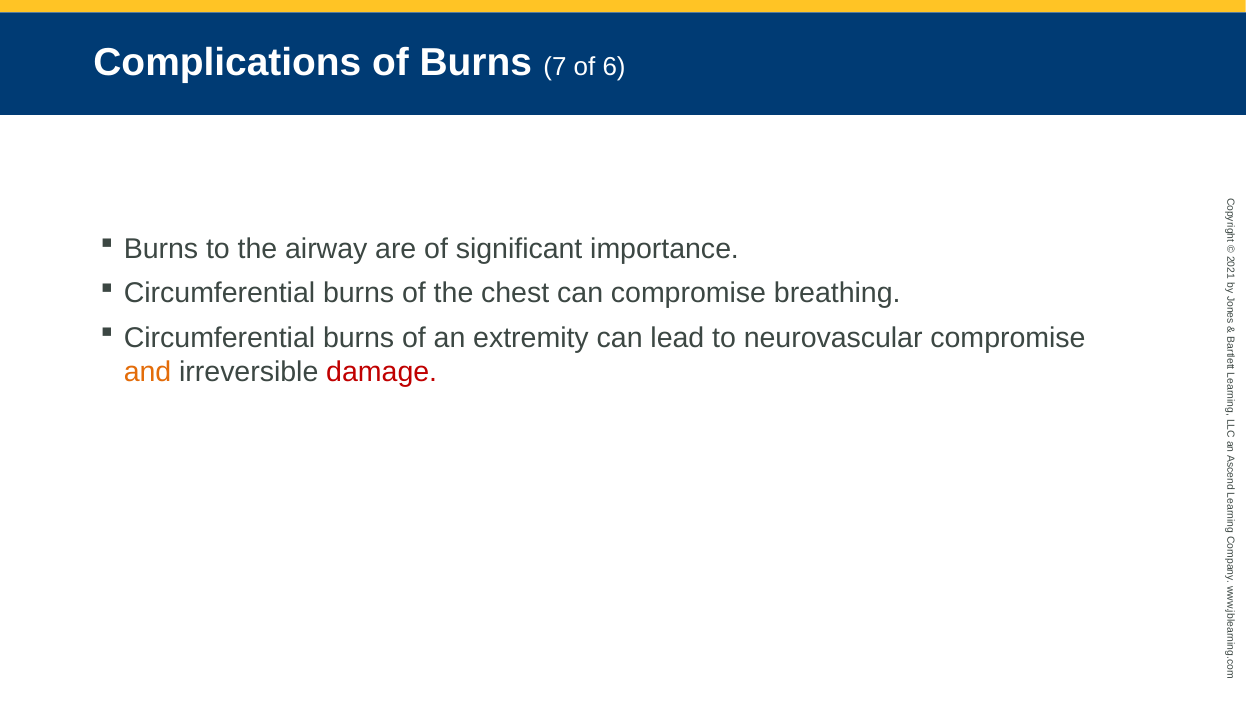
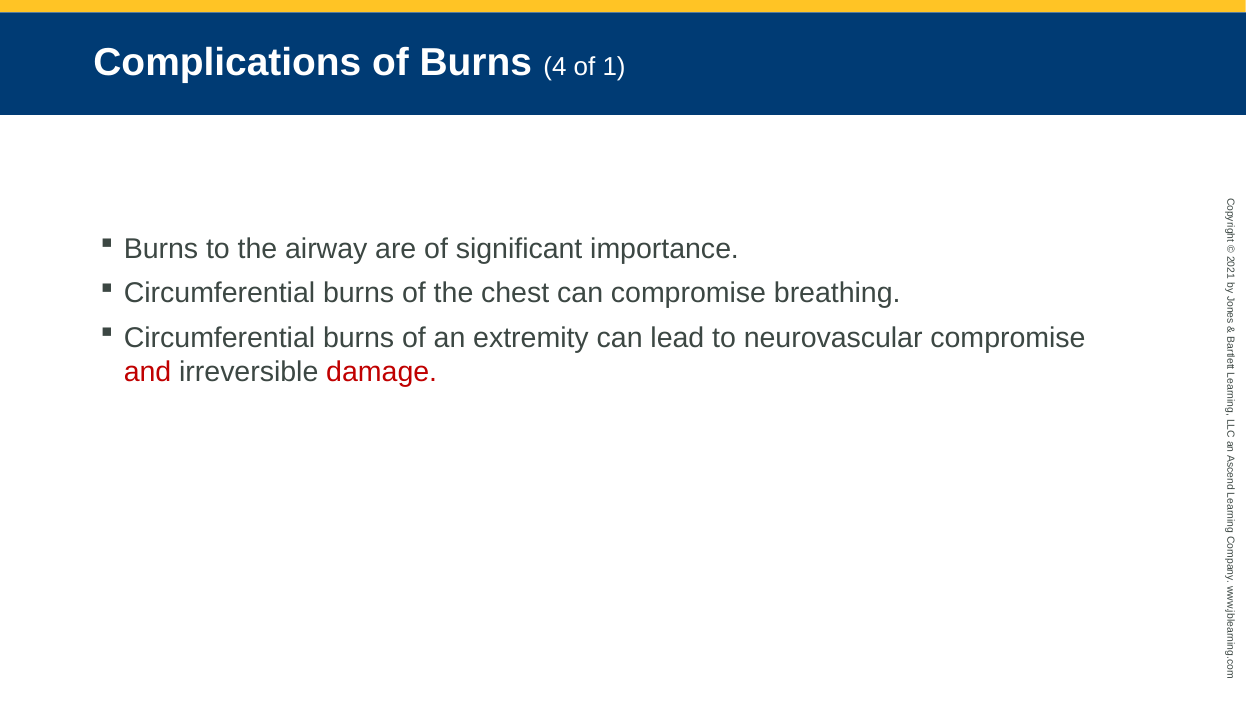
7: 7 -> 4
of 6: 6 -> 1
and colour: orange -> red
